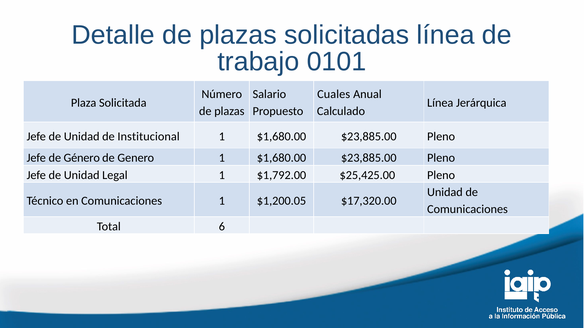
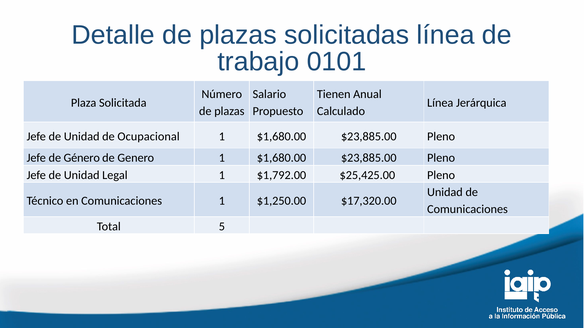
Cuales: Cuales -> Tienen
Institucional: Institucional -> Ocupacional
$1,200.05: $1,200.05 -> $1,250.00
6: 6 -> 5
